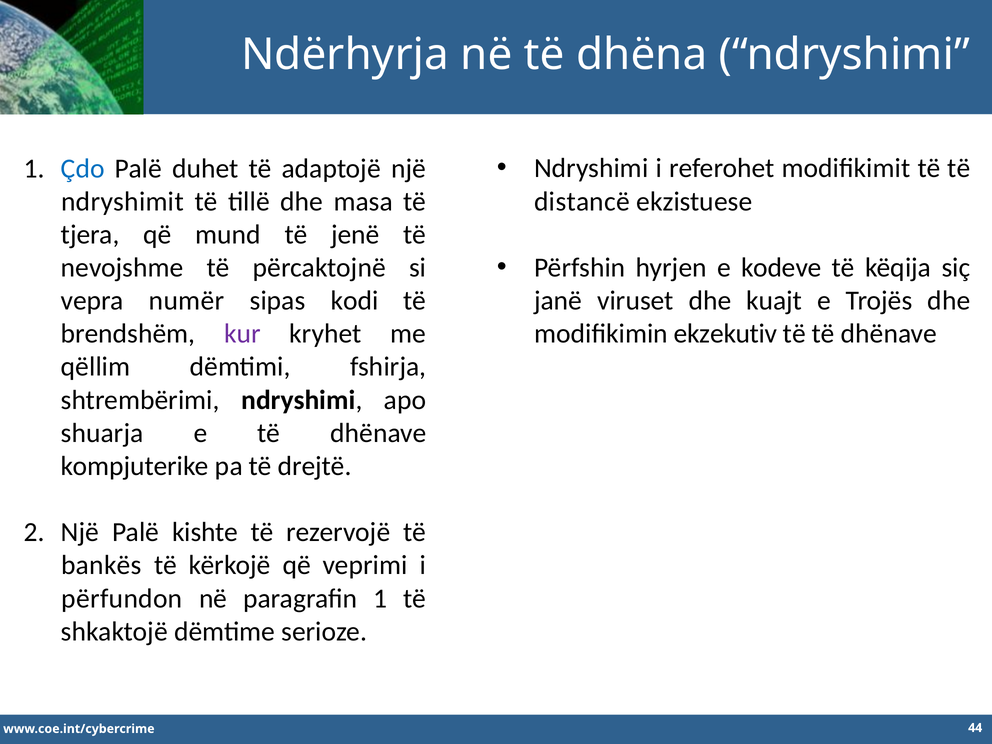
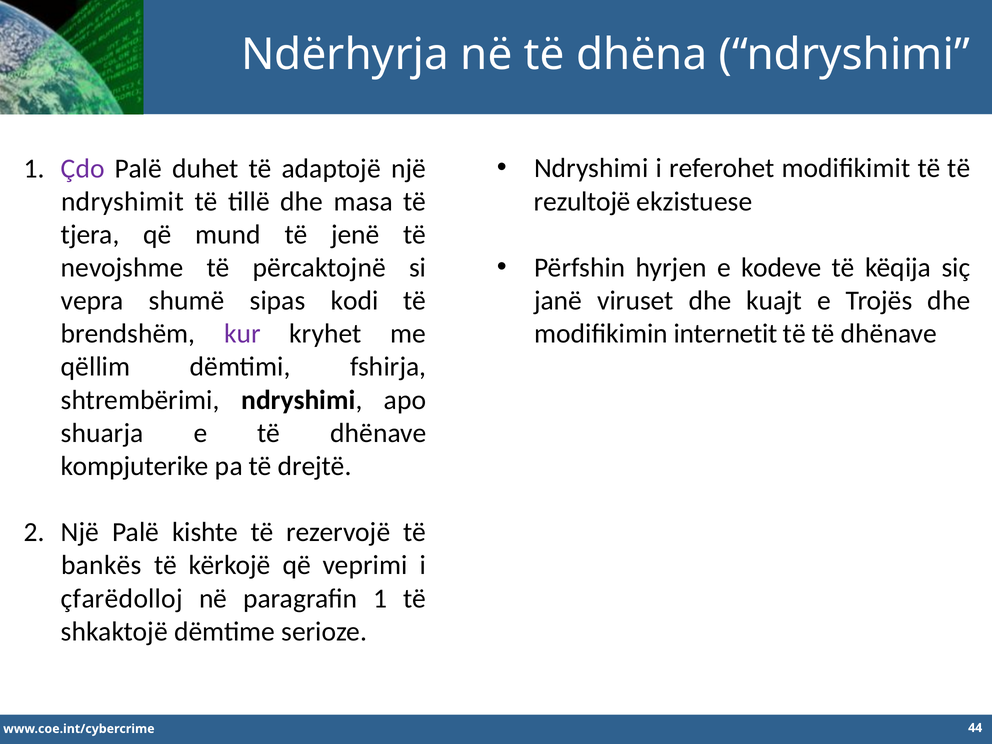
Çdo colour: blue -> purple
distancë: distancë -> rezultojë
numër: numër -> shumë
ekzekutiv: ekzekutiv -> internetit
përfundon: përfundon -> çfarëdolloj
